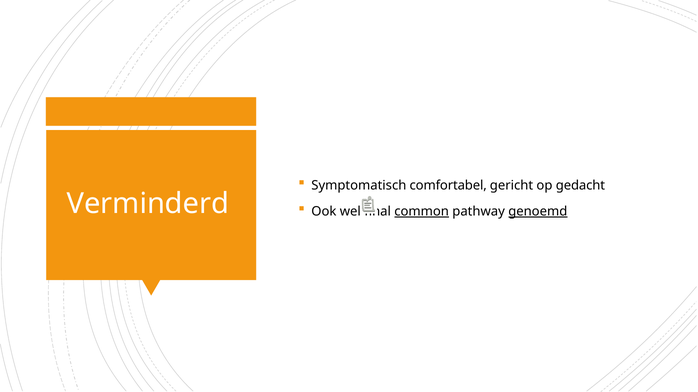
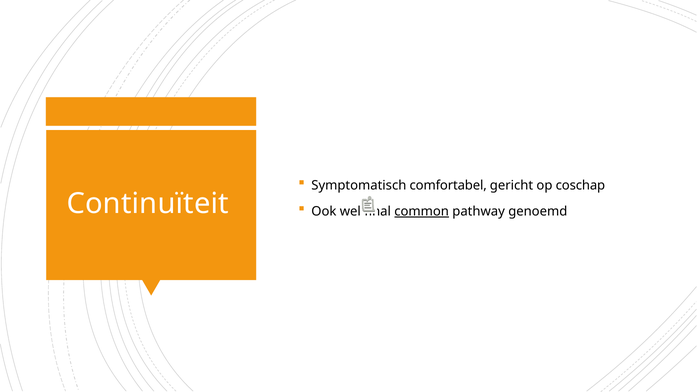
gedacht: gedacht -> coschap
Verminderd: Verminderd -> Continuïteit
genoemd underline: present -> none
